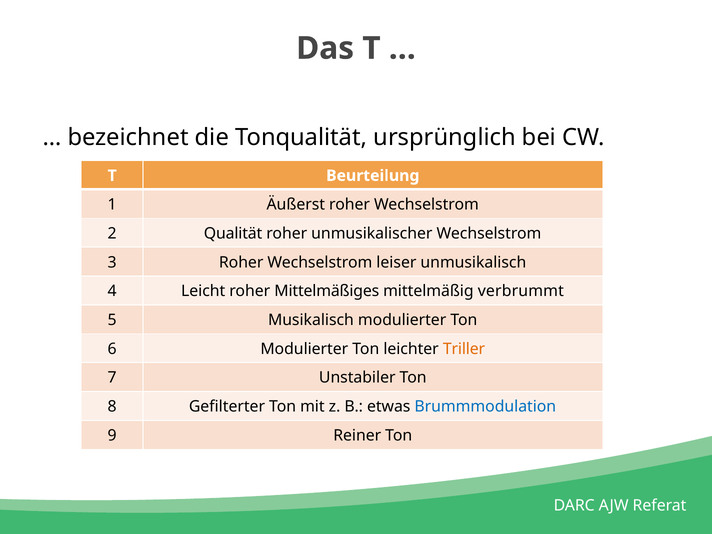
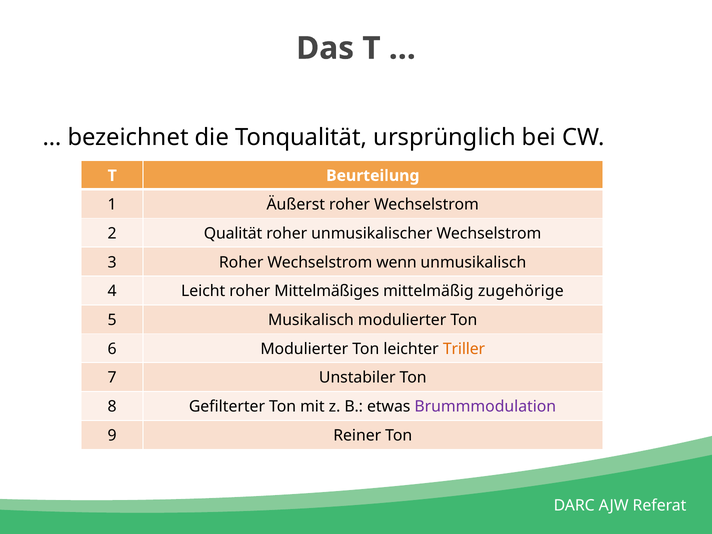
leiser: leiser -> wenn
verbrummt: verbrummt -> zugehörige
Brummmodulation colour: blue -> purple
